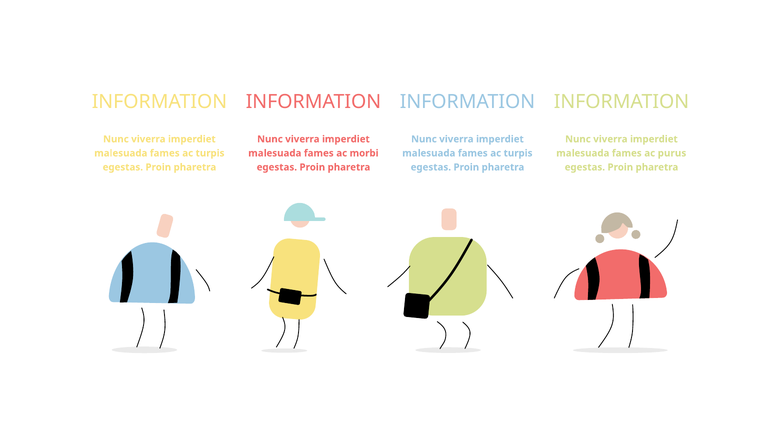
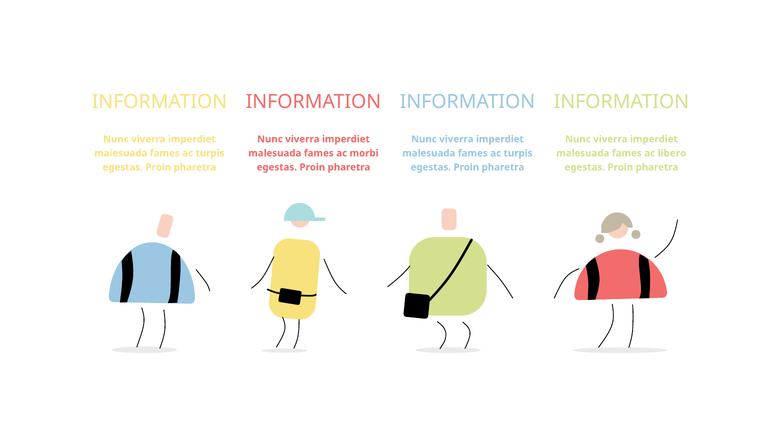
purus: purus -> libero
